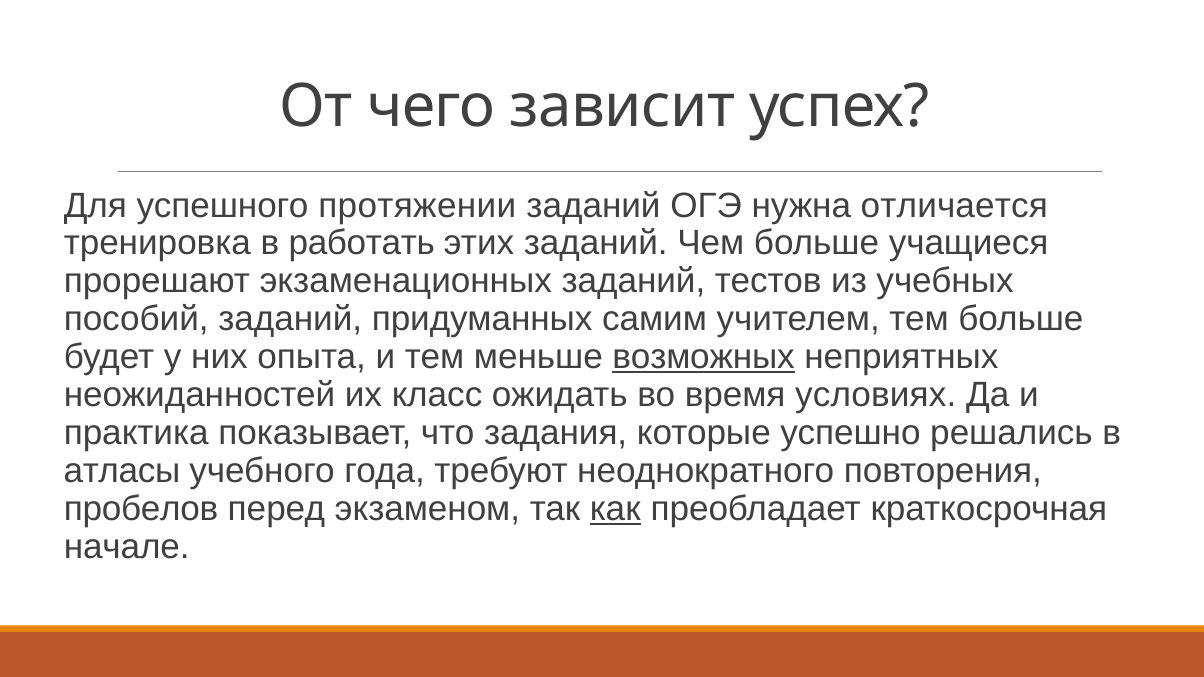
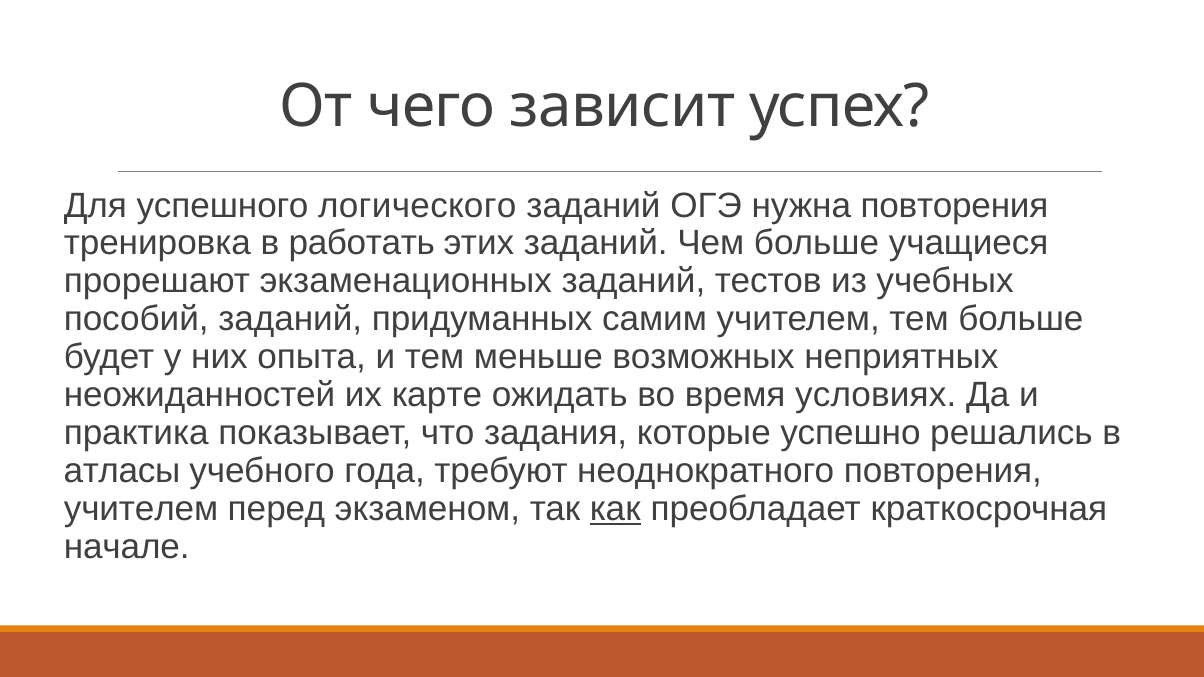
протяжении: протяжении -> логического
нужна отличается: отличается -> повторения
возможных underline: present -> none
класс: класс -> карте
пробелов at (141, 509): пробелов -> учителем
